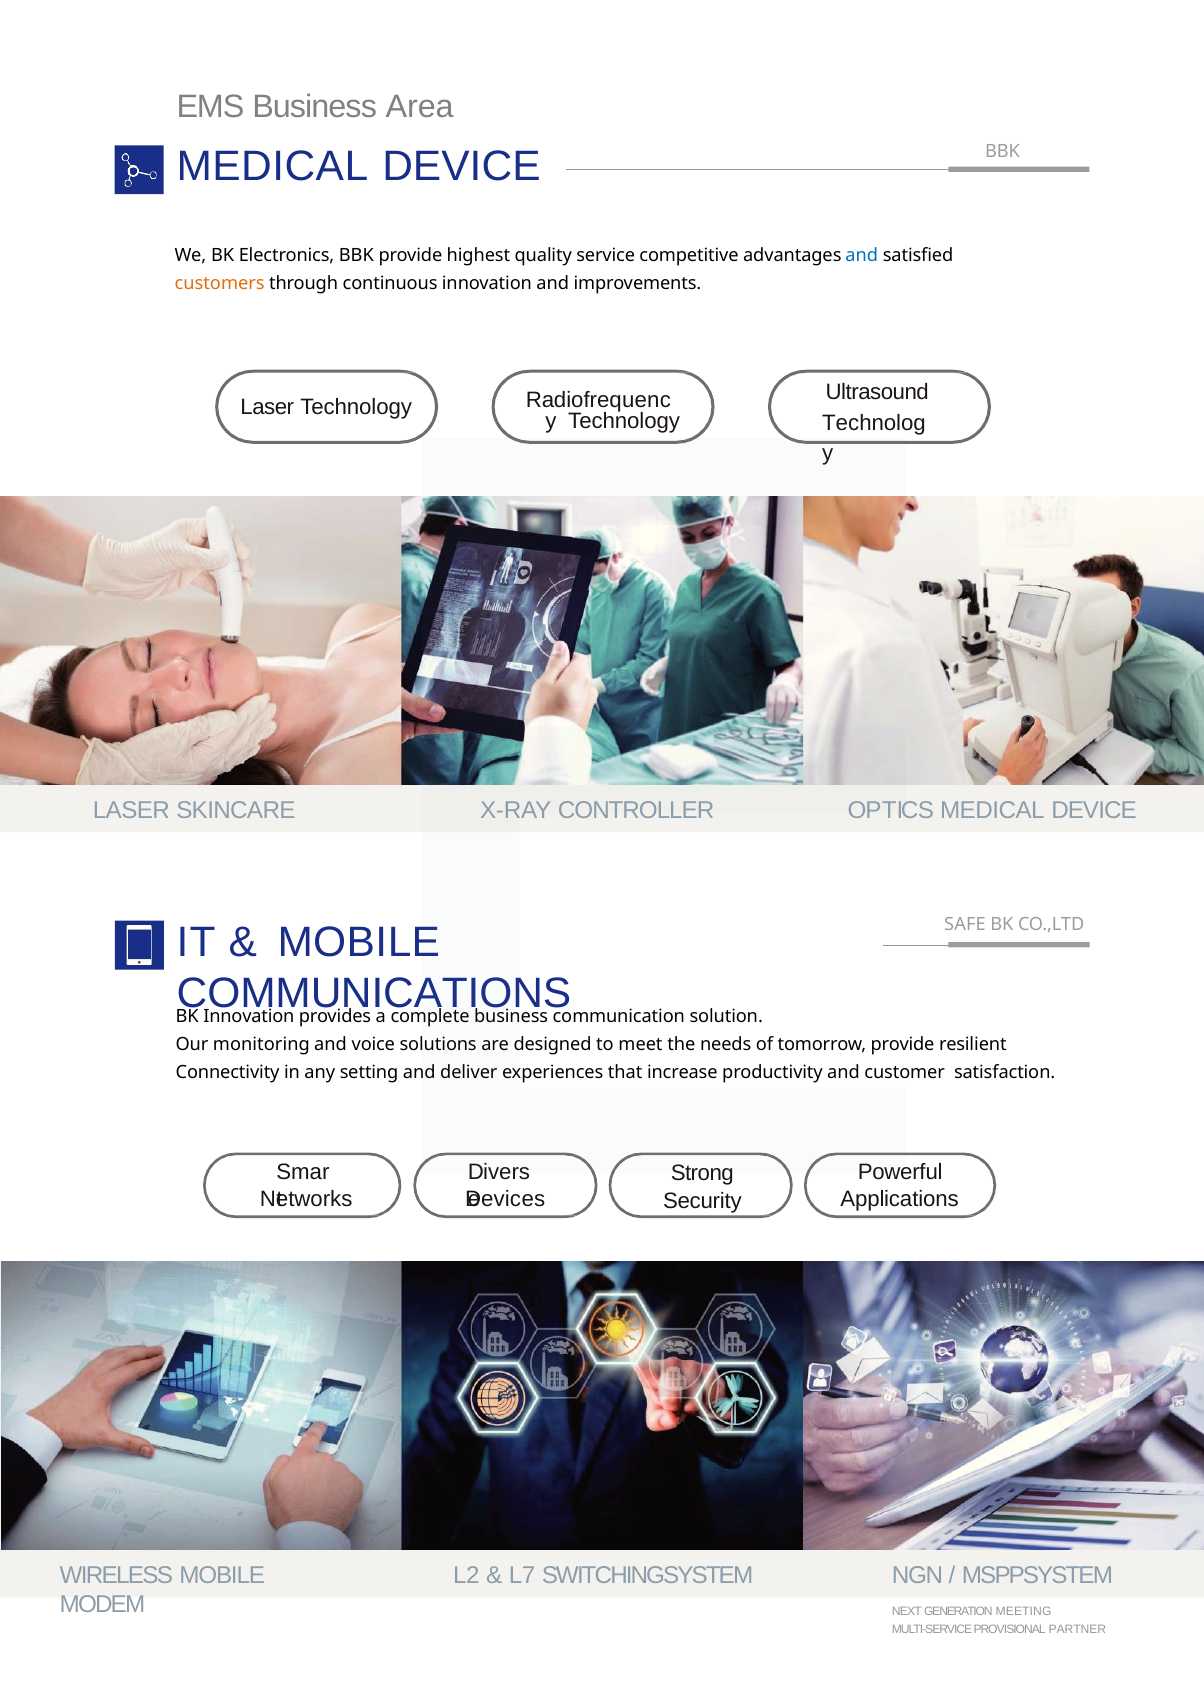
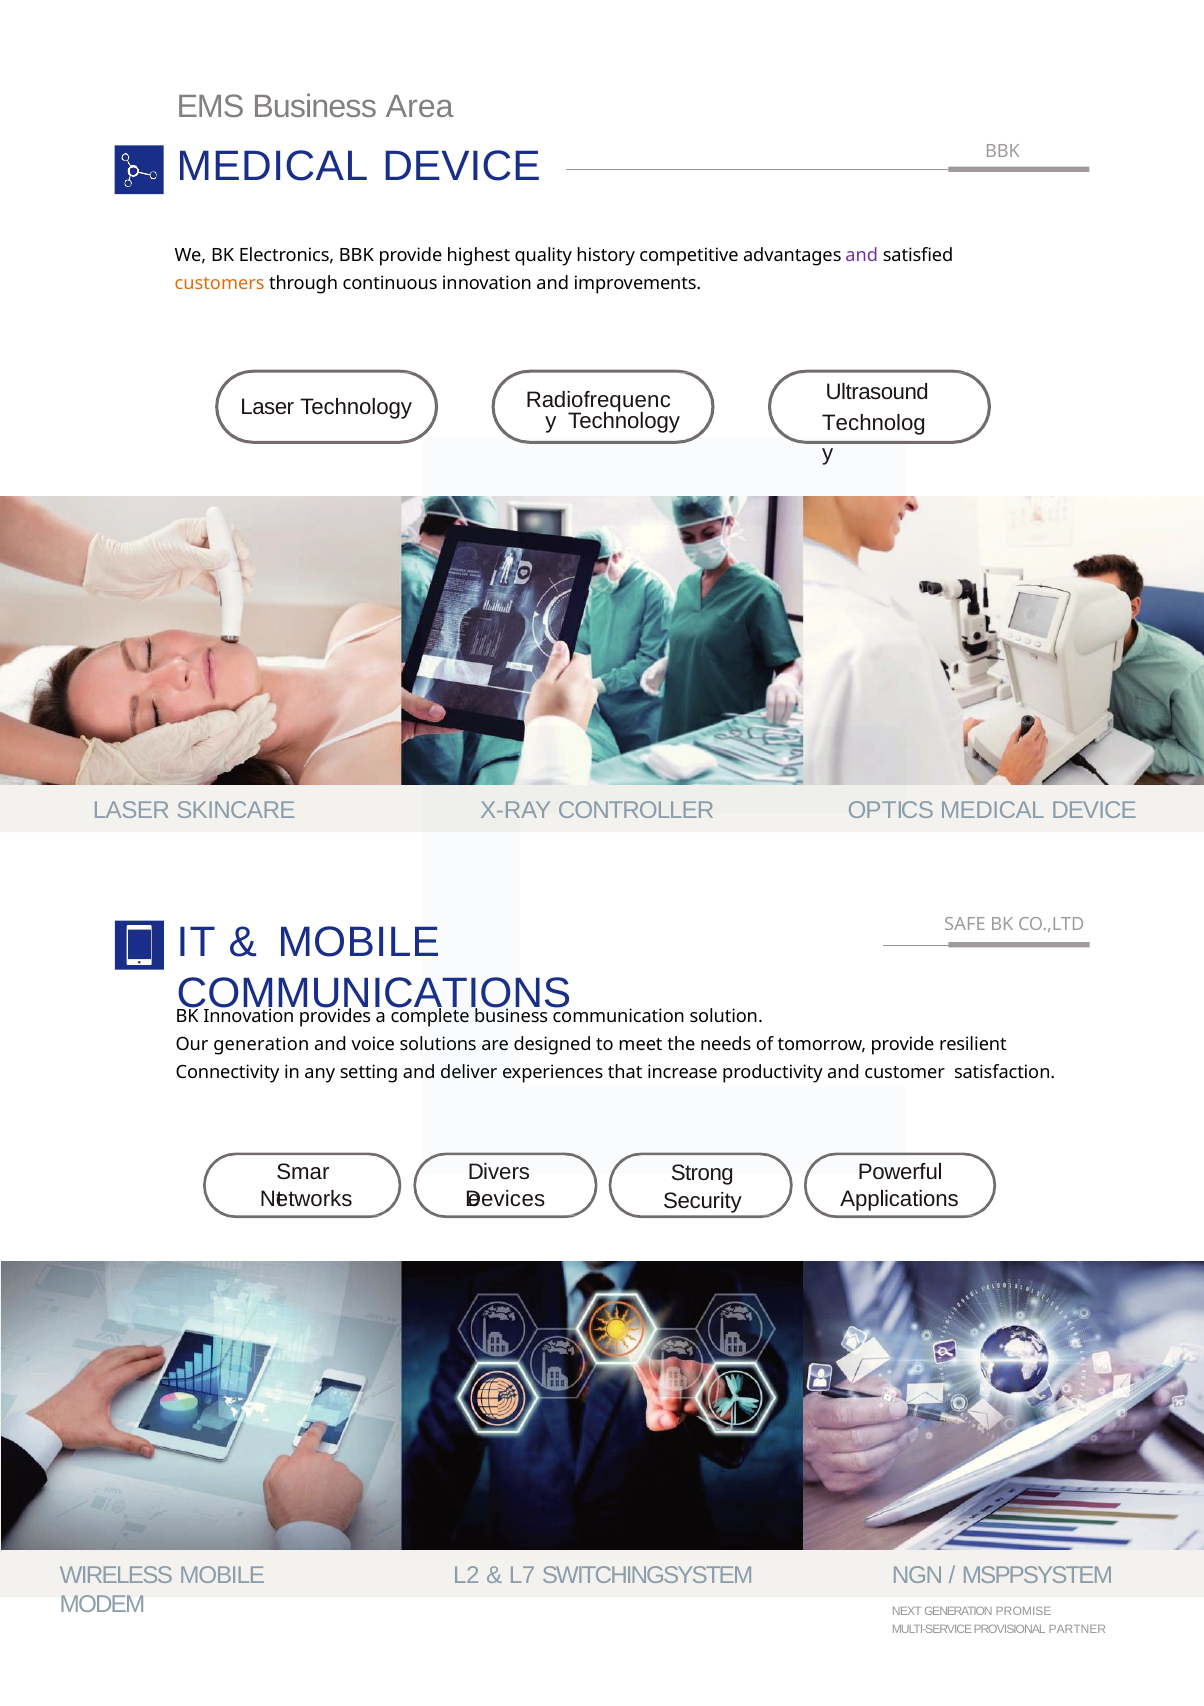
service: service -> history
and at (862, 256) colour: blue -> purple
Our monitoring: monitoring -> generation
MEETING: MEETING -> PROMISE
